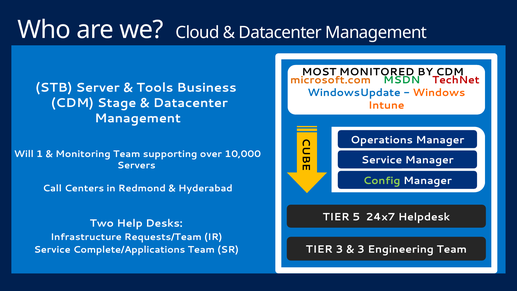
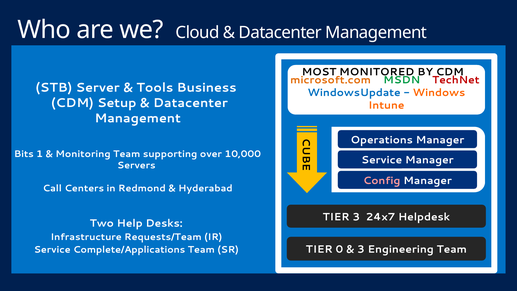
Stage: Stage -> Setup
Will: Will -> Bits
Config colour: light green -> pink
TIER 5: 5 -> 3
TIER 3: 3 -> 0
